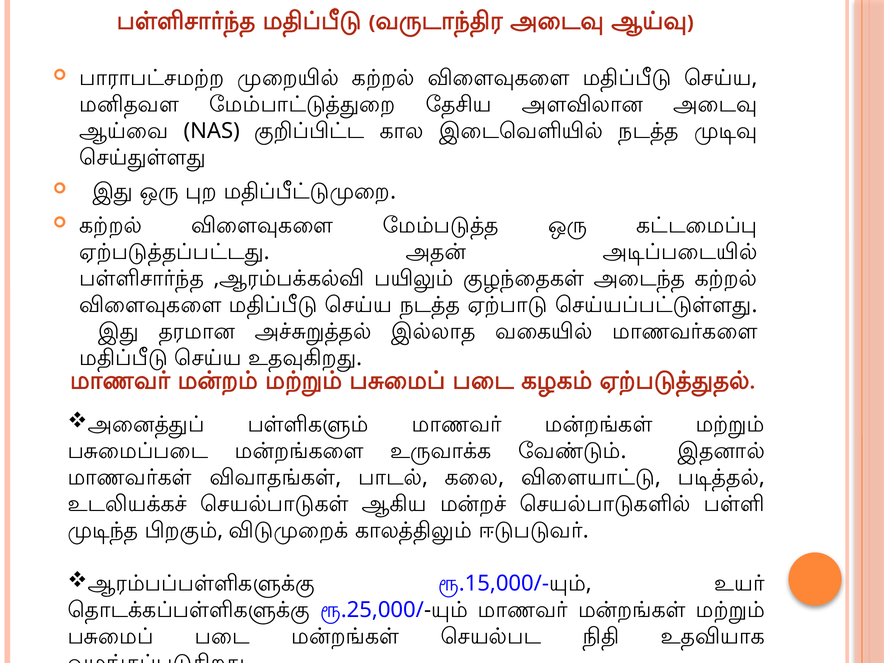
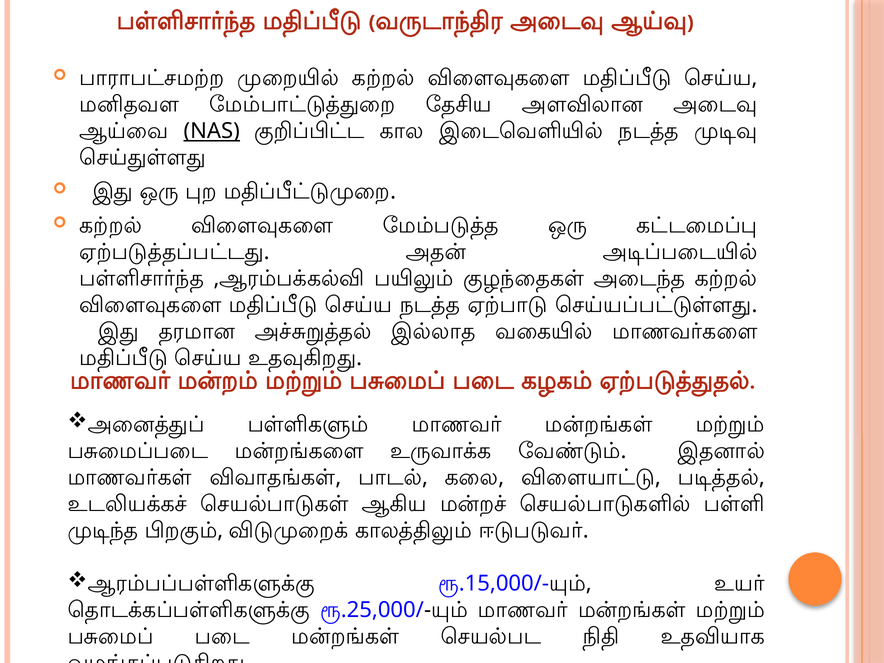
NAS underline: none -> present
